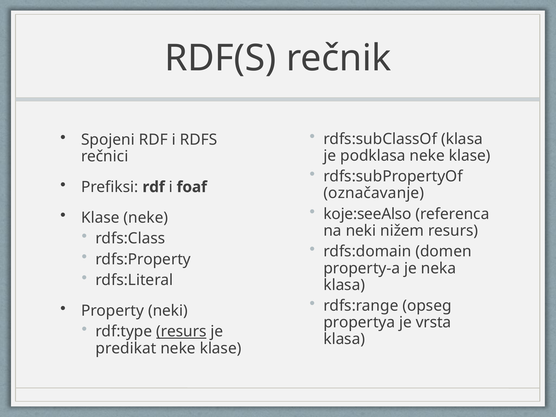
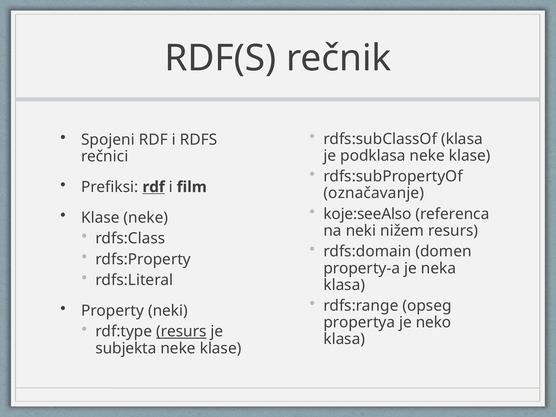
rdf at (154, 187) underline: none -> present
foaf: foaf -> film
vrsta: vrsta -> neko
predikat: predikat -> subjekta
